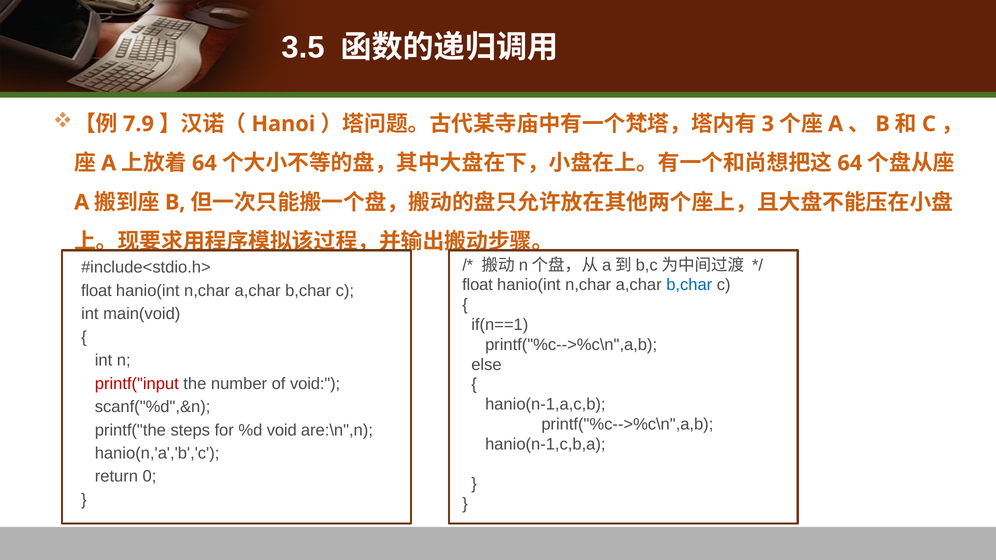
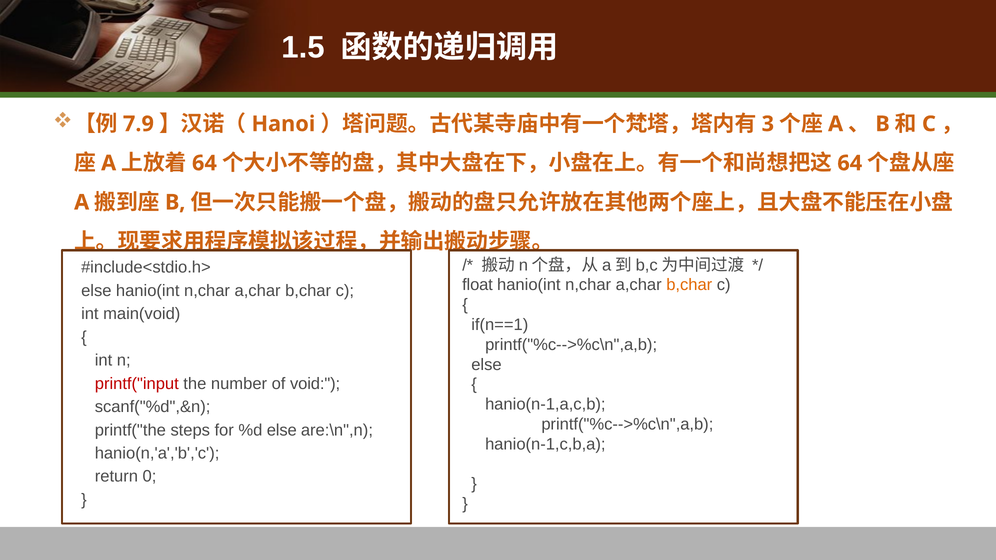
3.5: 3.5 -> 1.5
b,char at (689, 285) colour: blue -> orange
float at (96, 291): float -> else
%d void: void -> else
